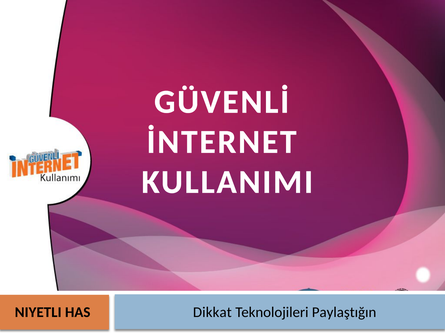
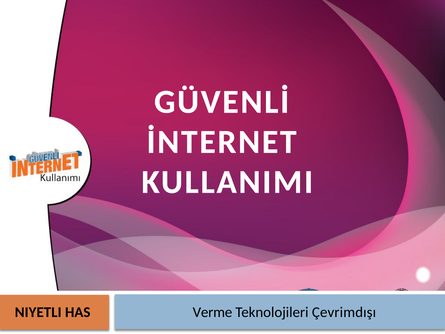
Dikkat: Dikkat -> Verme
Paylaştığın: Paylaştığın -> Çevrimdışı
